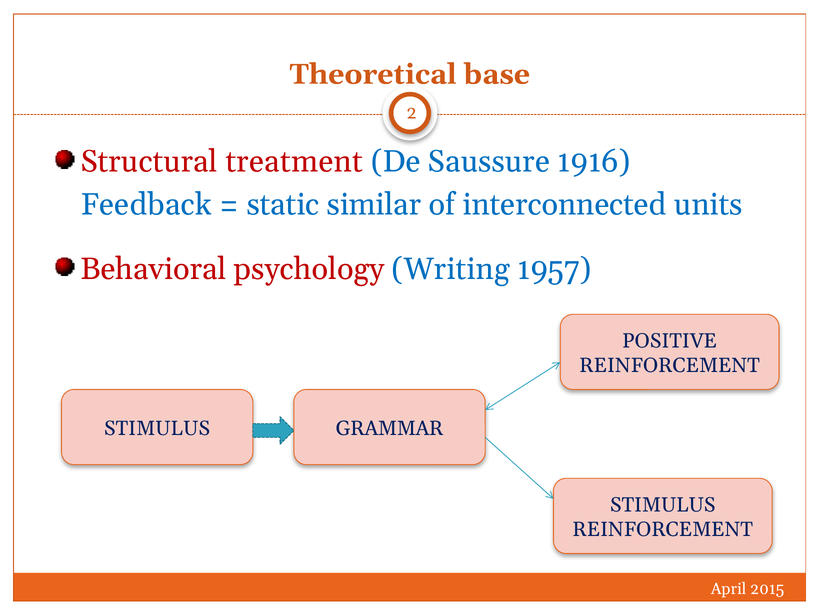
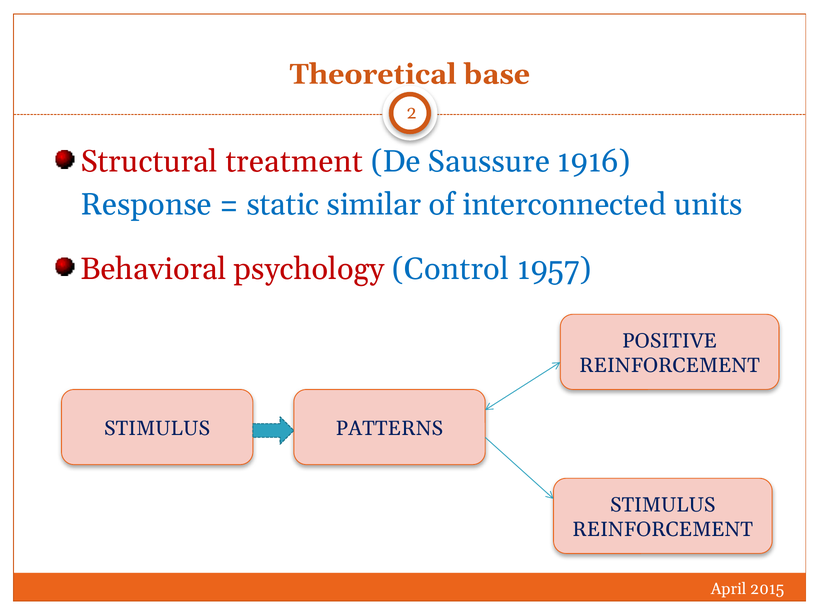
Feedback: Feedback -> Response
Writing: Writing -> Control
GRAMMAR: GRAMMAR -> PATTERNS
